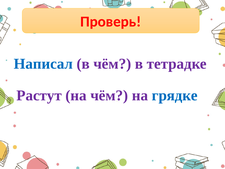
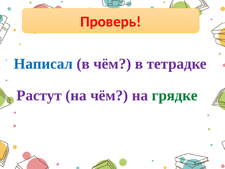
грядке colour: blue -> green
